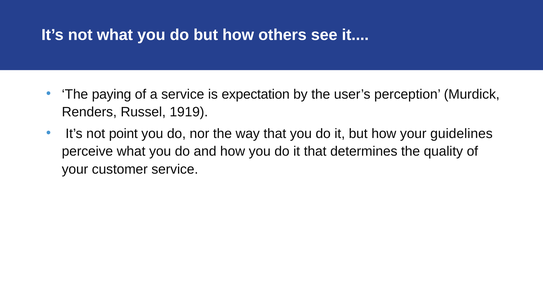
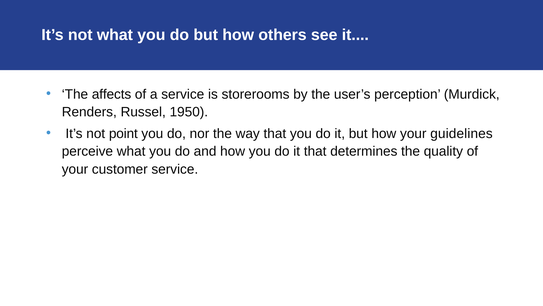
paying: paying -> affects
expectation: expectation -> storerooms
1919: 1919 -> 1950
